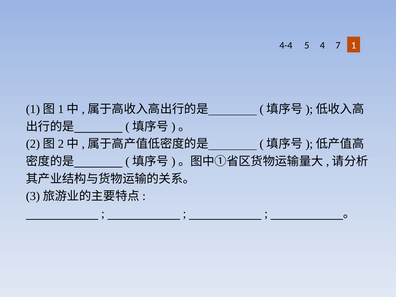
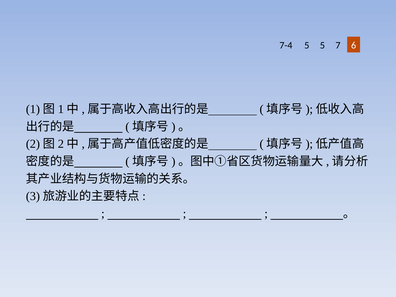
4-4: 4-4 -> 7-4
5 4: 4 -> 5
1: 1 -> 6
